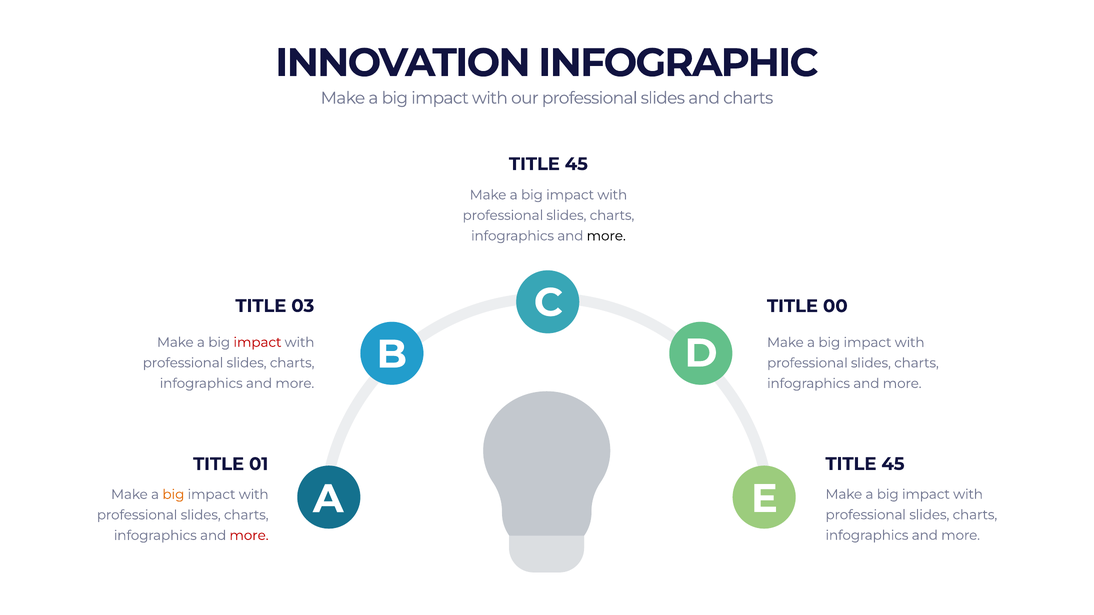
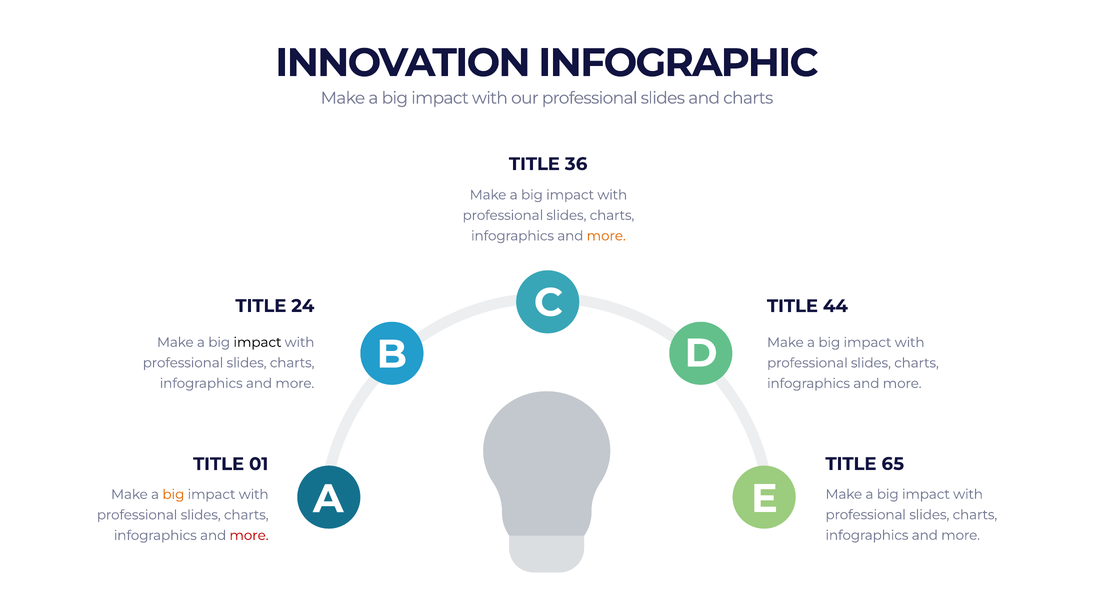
45 at (576, 164): 45 -> 36
more at (606, 236) colour: black -> orange
03: 03 -> 24
00: 00 -> 44
impact at (257, 343) colour: red -> black
45 at (893, 464): 45 -> 65
